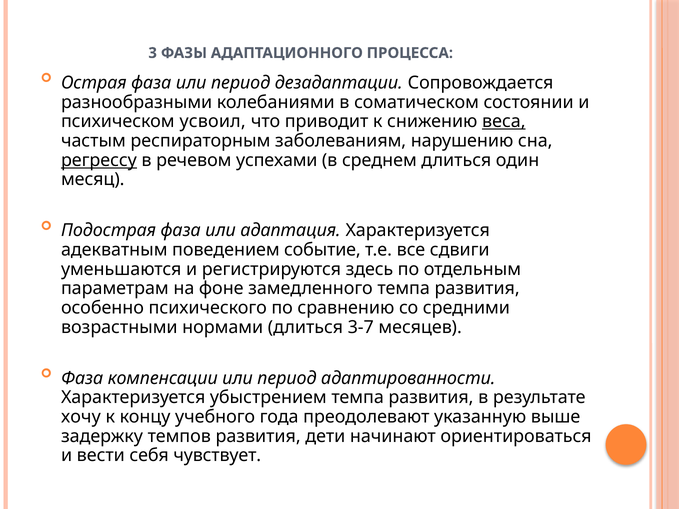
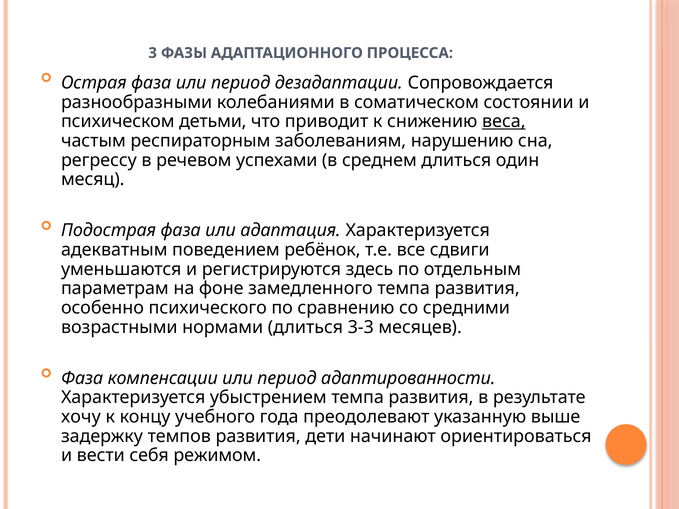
усвоил: усвоил -> детьми
регрессу underline: present -> none
событие: событие -> ребёнок
3-7: 3-7 -> 3-3
чувствует: чувствует -> режимом
